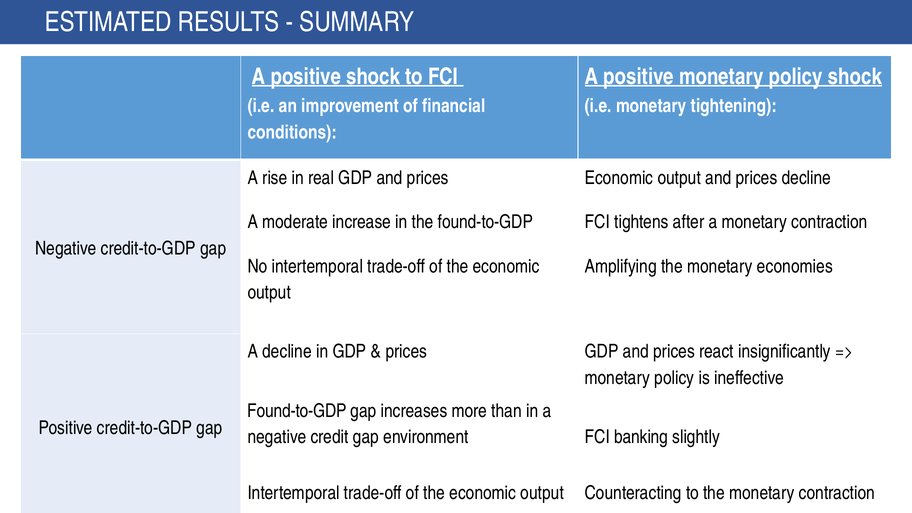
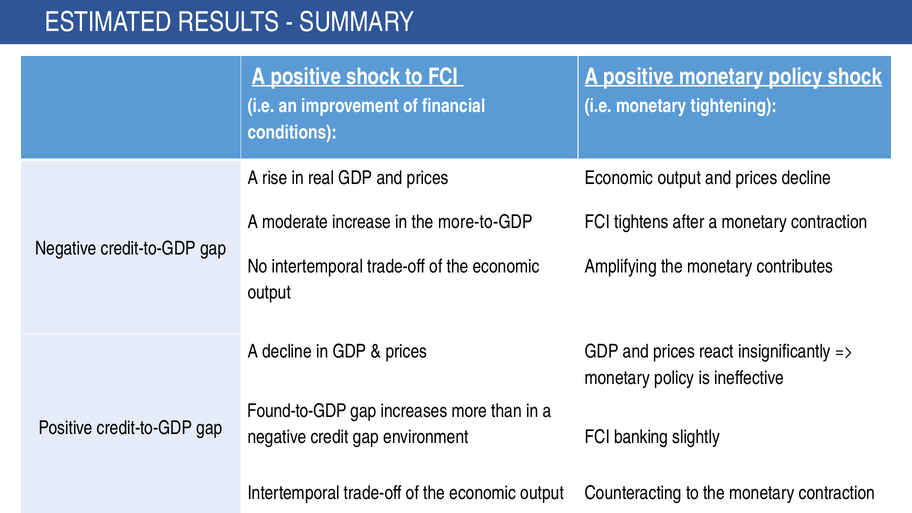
the found-to-GDP: found-to-GDP -> more-to-GDP
economies: economies -> contributes
